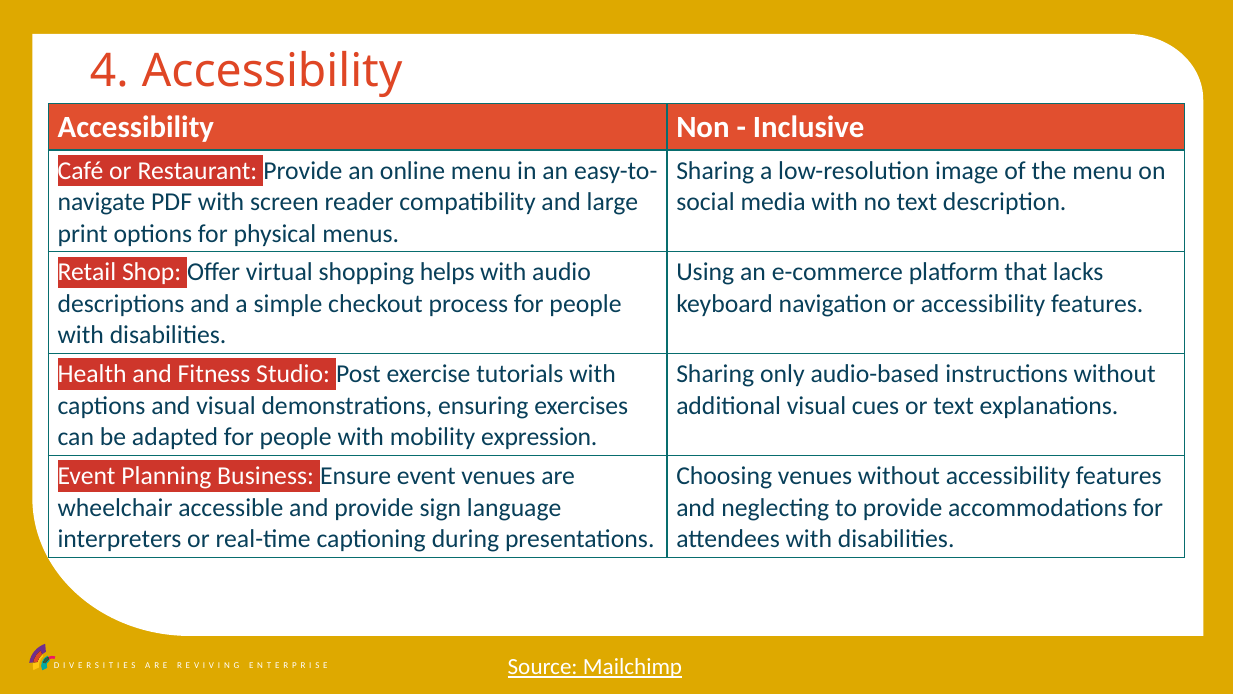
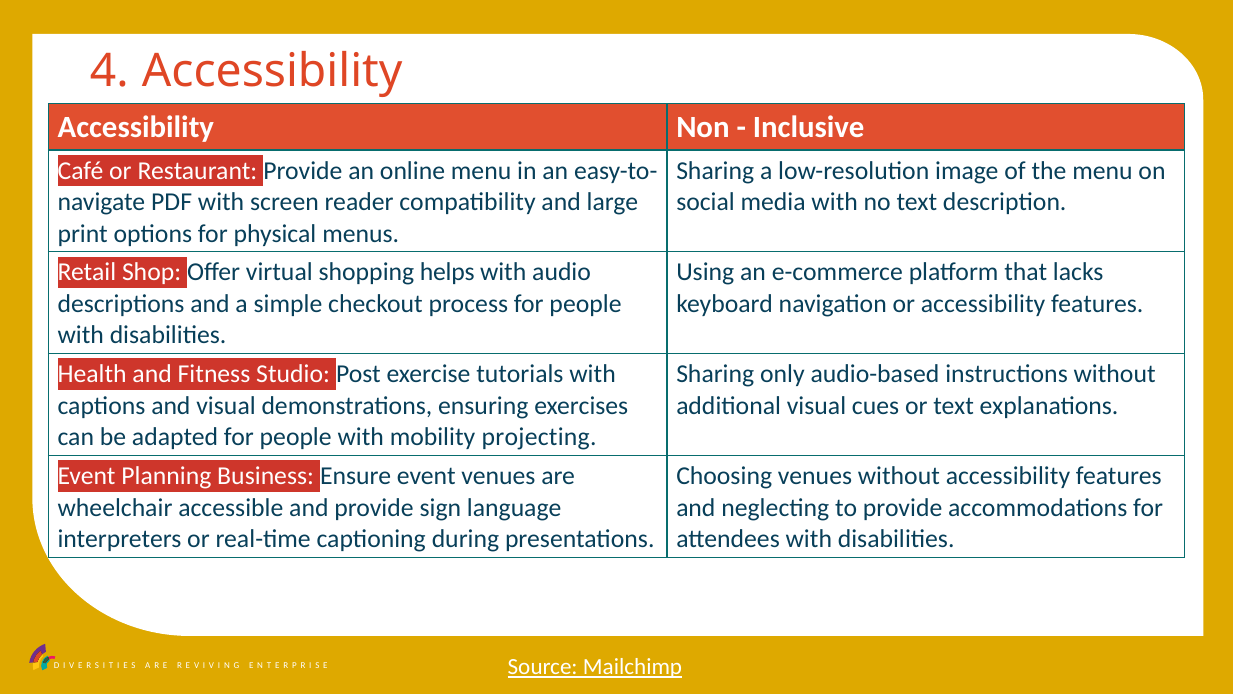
expression: expression -> projecting
